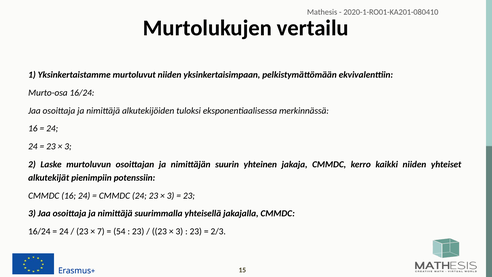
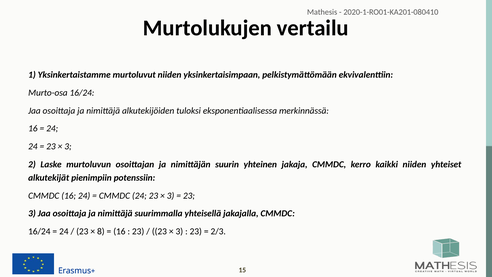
7: 7 -> 8
54 at (119, 231): 54 -> 16
